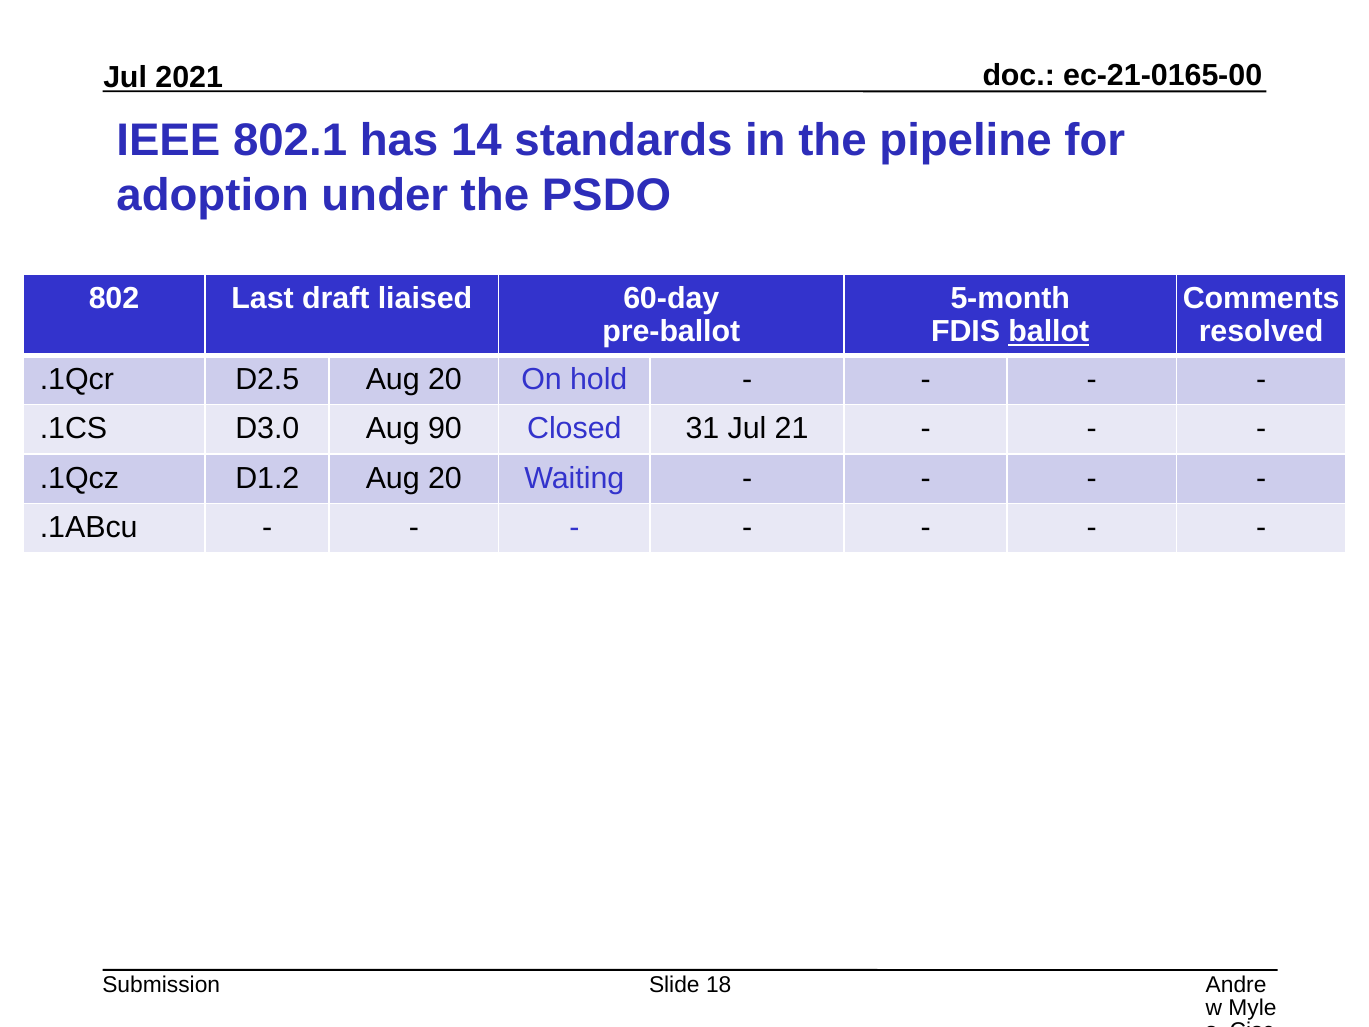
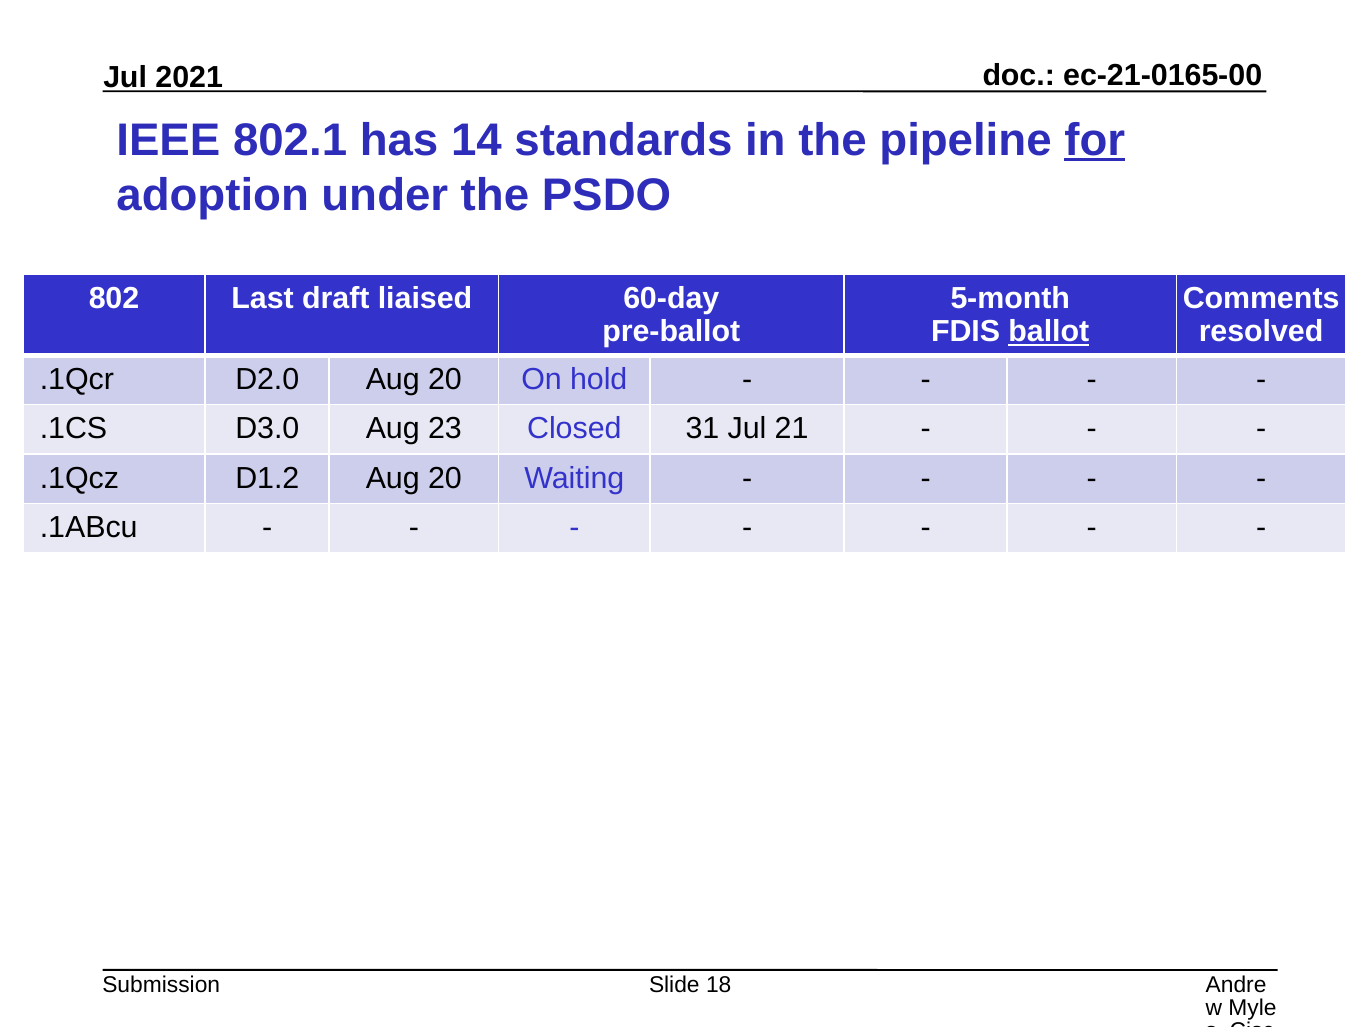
for underline: none -> present
D2.5: D2.5 -> D2.0
90: 90 -> 23
